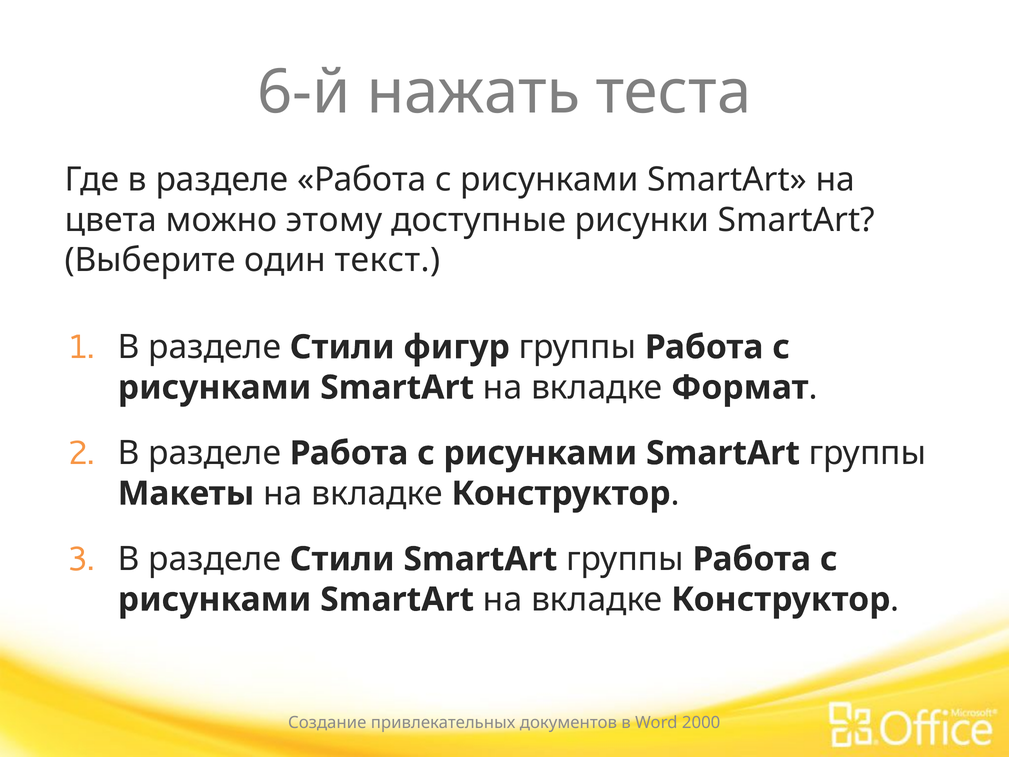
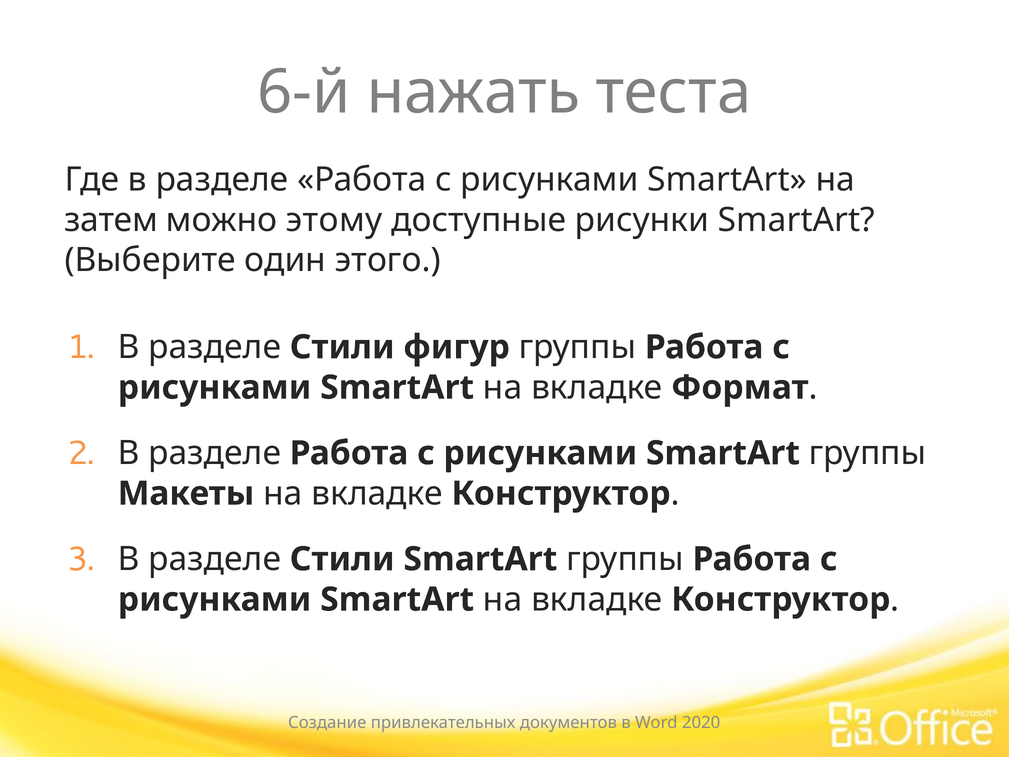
цвета: цвета -> затем
текст: текст -> этого
2000: 2000 -> 2020
